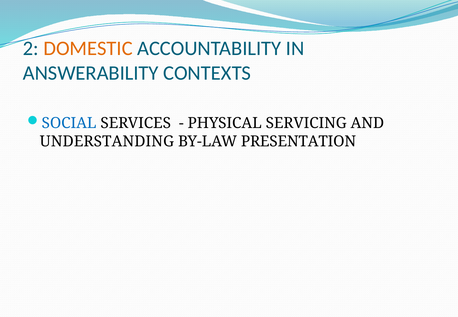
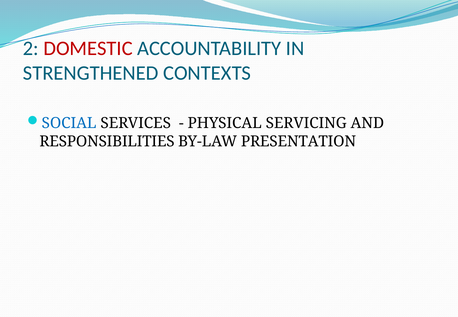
DOMESTIC colour: orange -> red
ANSWERABILITY: ANSWERABILITY -> STRENGTHENED
UNDERSTANDING: UNDERSTANDING -> RESPONSIBILITIES
